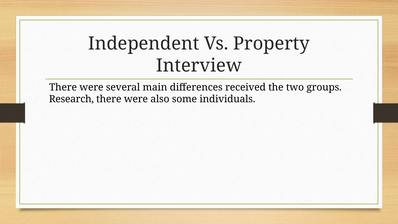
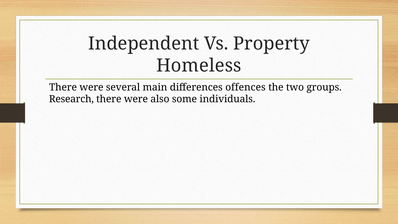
Interview: Interview -> Homeless
received: received -> offences
